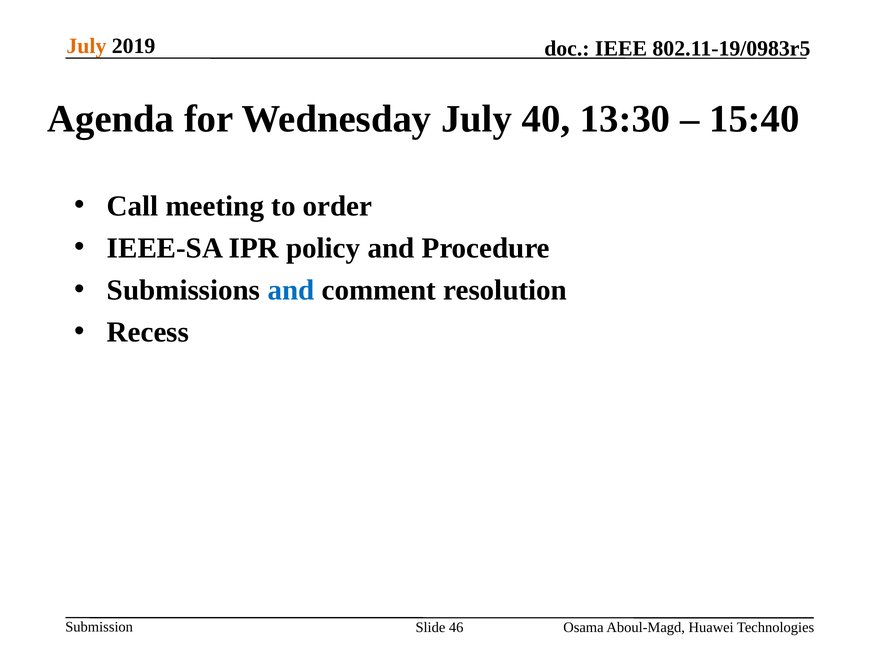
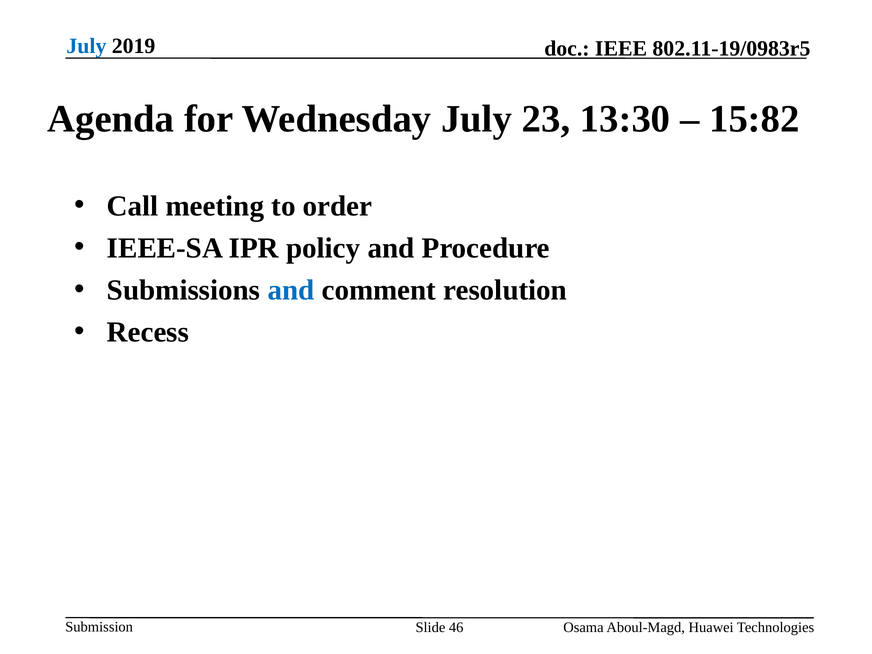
July at (86, 46) colour: orange -> blue
40: 40 -> 23
15:40: 15:40 -> 15:82
